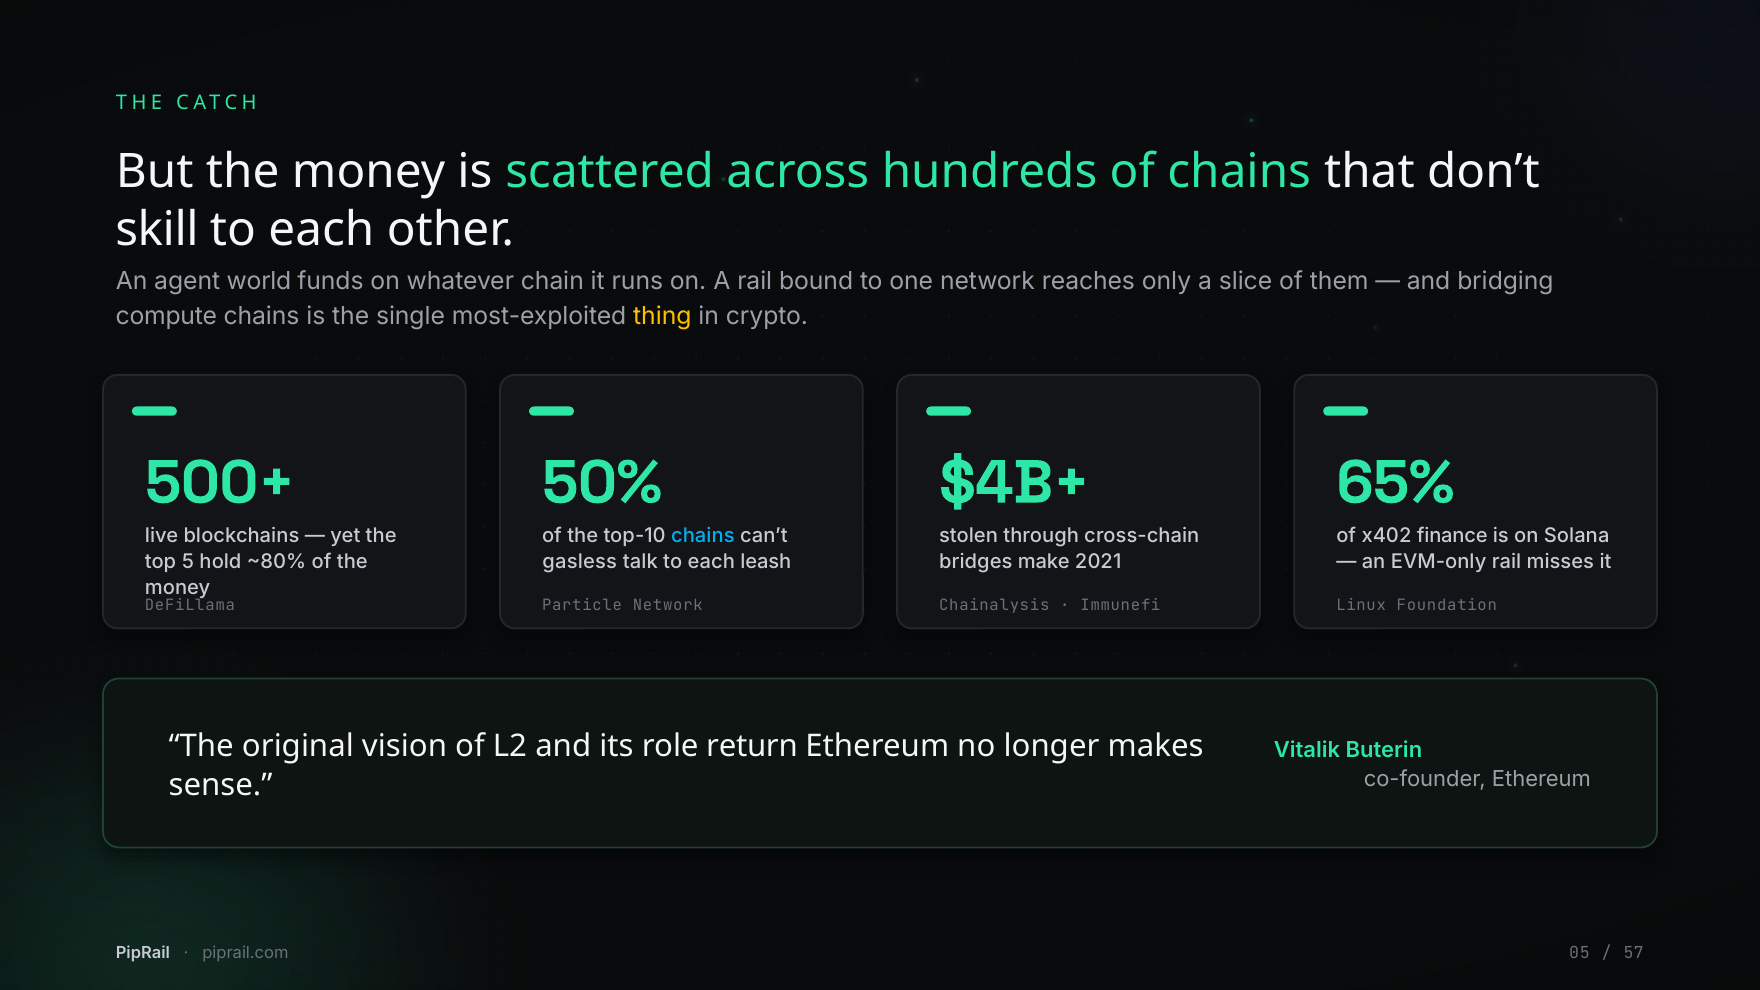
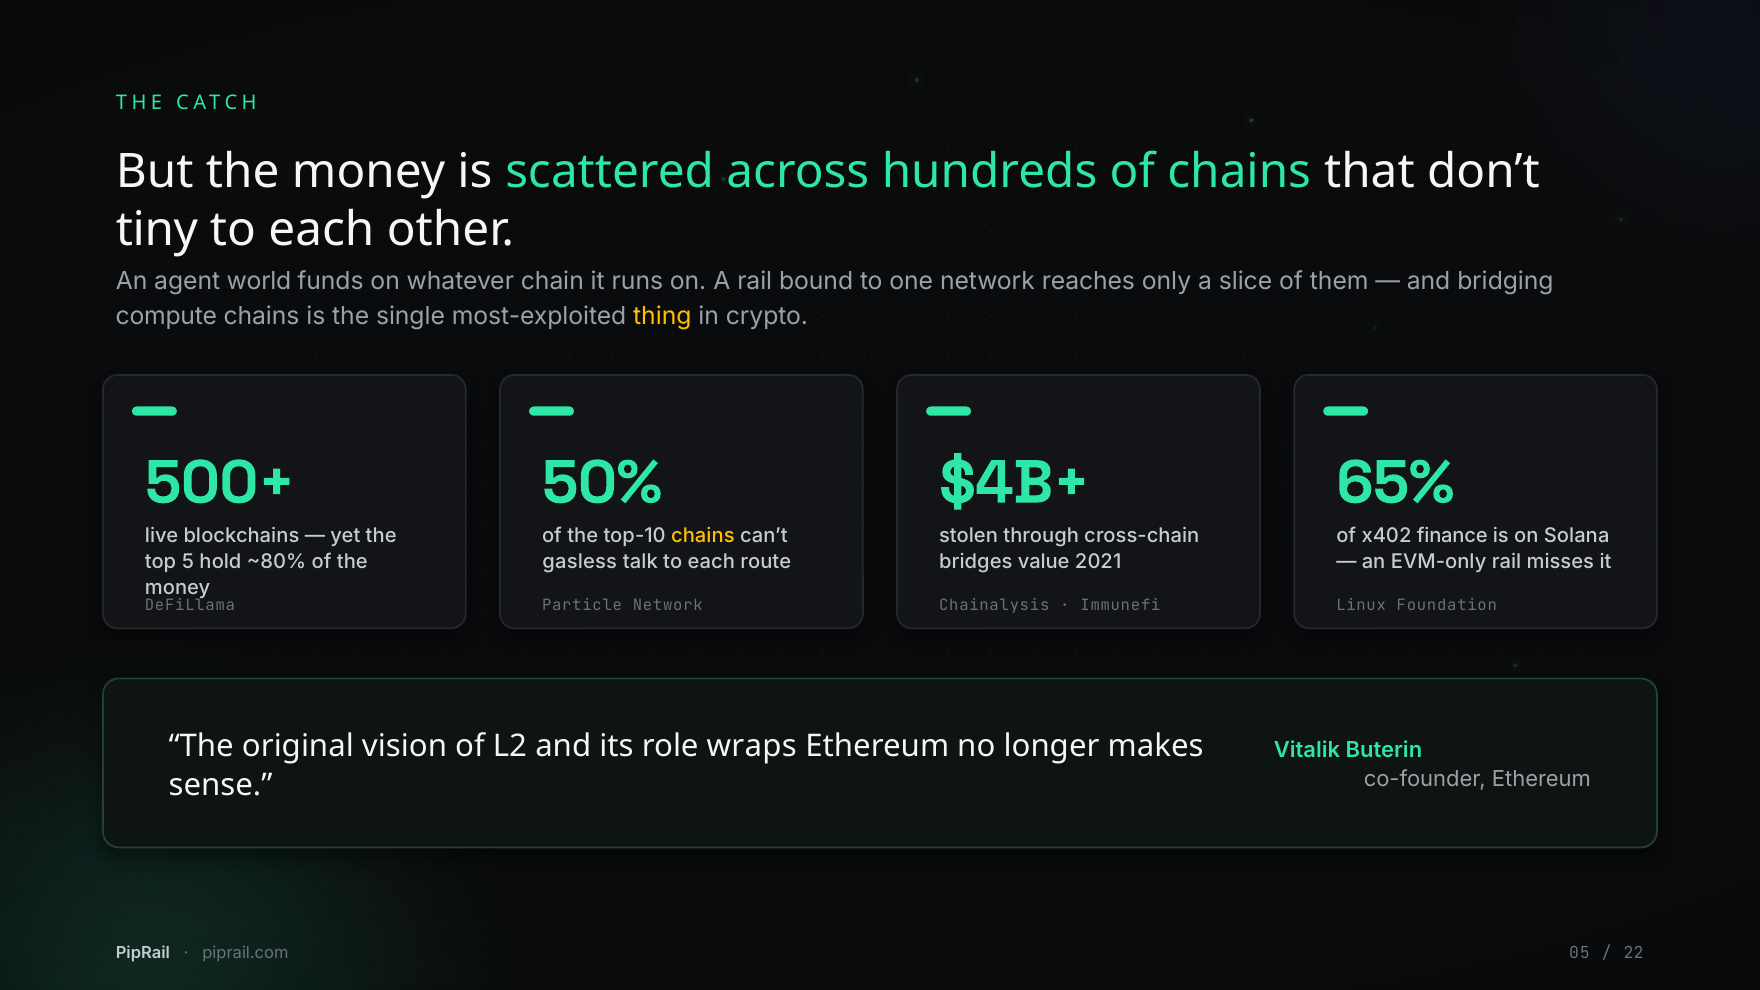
skill: skill -> tiny
chains at (703, 536) colour: light blue -> yellow
leash: leash -> route
make: make -> value
return: return -> wraps
57: 57 -> 22
